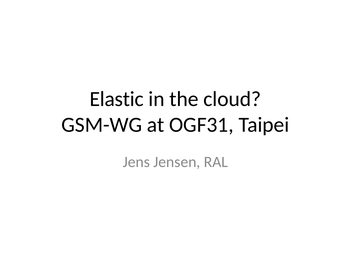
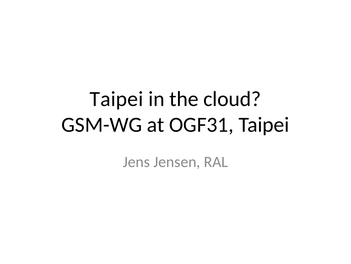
Elastic at (117, 99): Elastic -> Taipei
